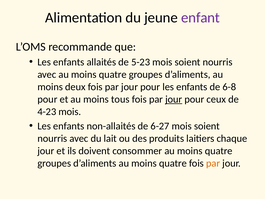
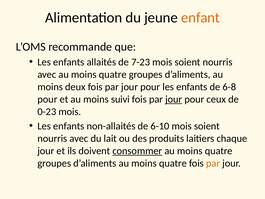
enfant colour: purple -> orange
5-23: 5-23 -> 7-23
tous: tous -> suivi
4-23: 4-23 -> 0-23
6-27: 6-27 -> 6-10
consommer underline: none -> present
